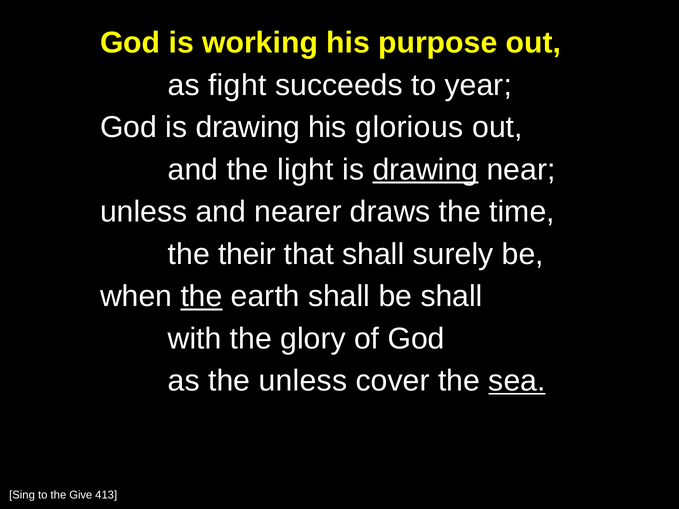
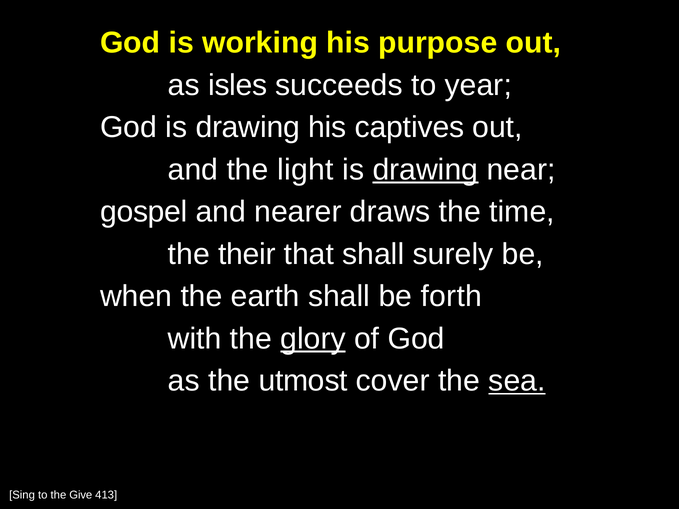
fight: fight -> isles
glorious: glorious -> captives
unless at (144, 212): unless -> gospel
the at (202, 297) underline: present -> none
be shall: shall -> forth
glory underline: none -> present
the unless: unless -> utmost
